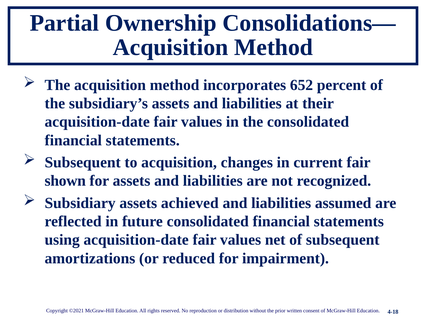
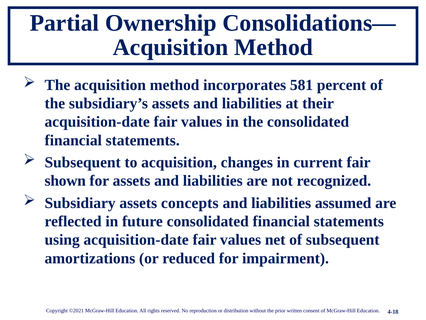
652: 652 -> 581
achieved: achieved -> concepts
